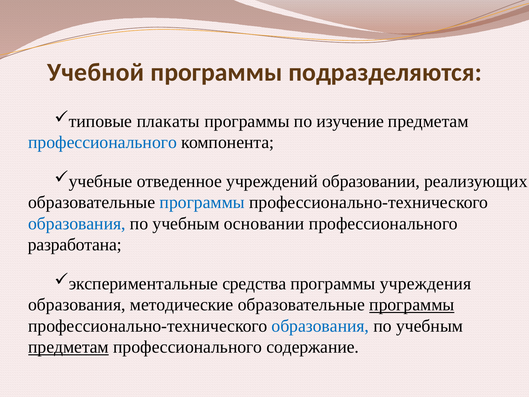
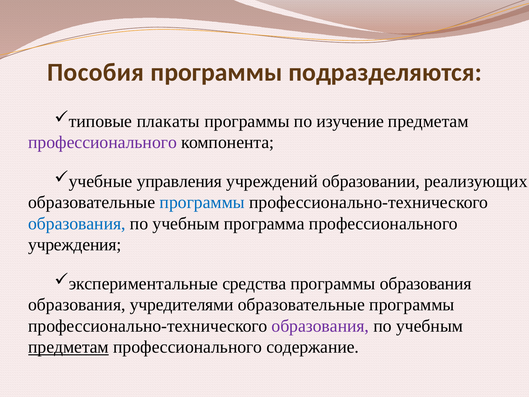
Учебной: Учебной -> Пособия
профессионального at (103, 142) colour: blue -> purple
отведенное: отведенное -> управления
основании: основании -> программа
разработана: разработана -> учреждения
программы учреждения: учреждения -> образования
методические: методические -> учредителями
программы at (412, 305) underline: present -> none
образования at (320, 326) colour: blue -> purple
